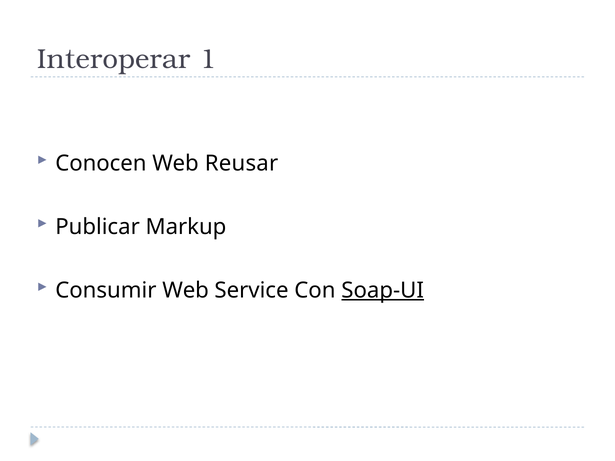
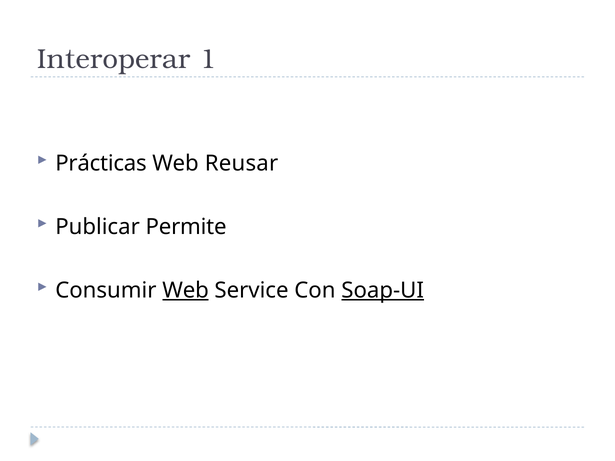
Conocen: Conocen -> Prácticas
Markup: Markup -> Permite
Web at (186, 291) underline: none -> present
